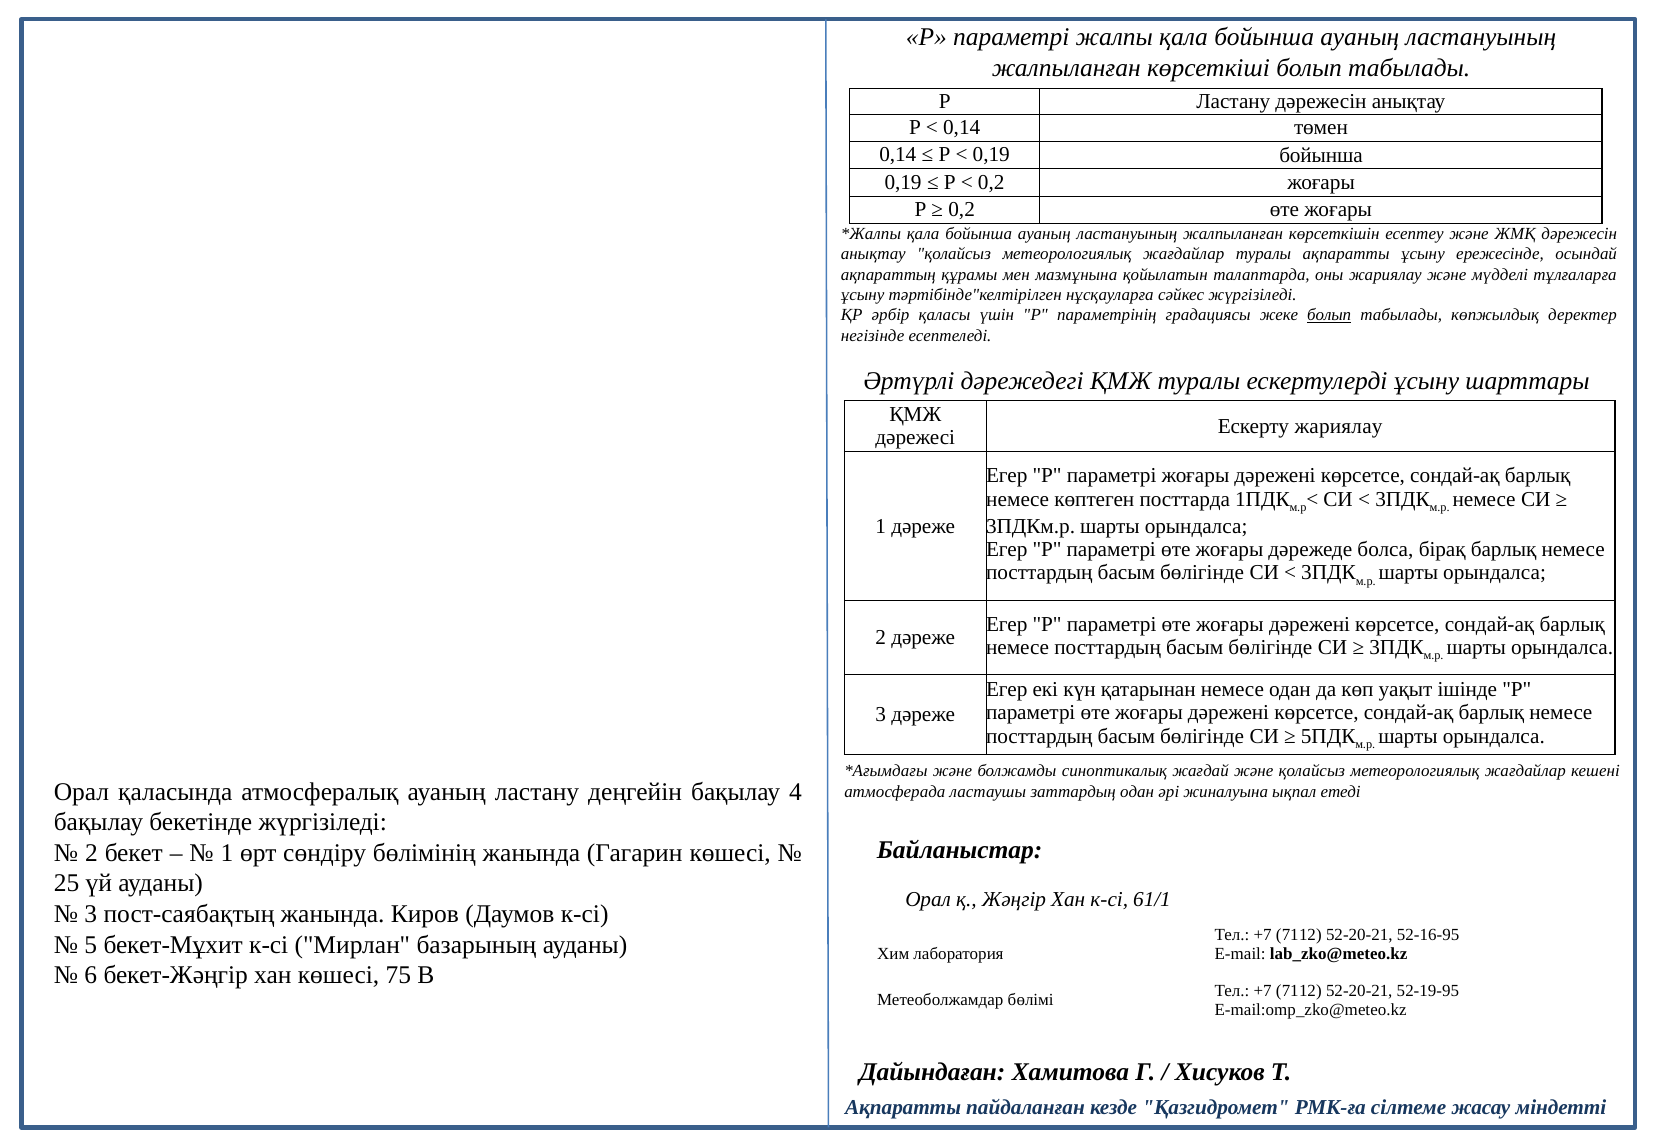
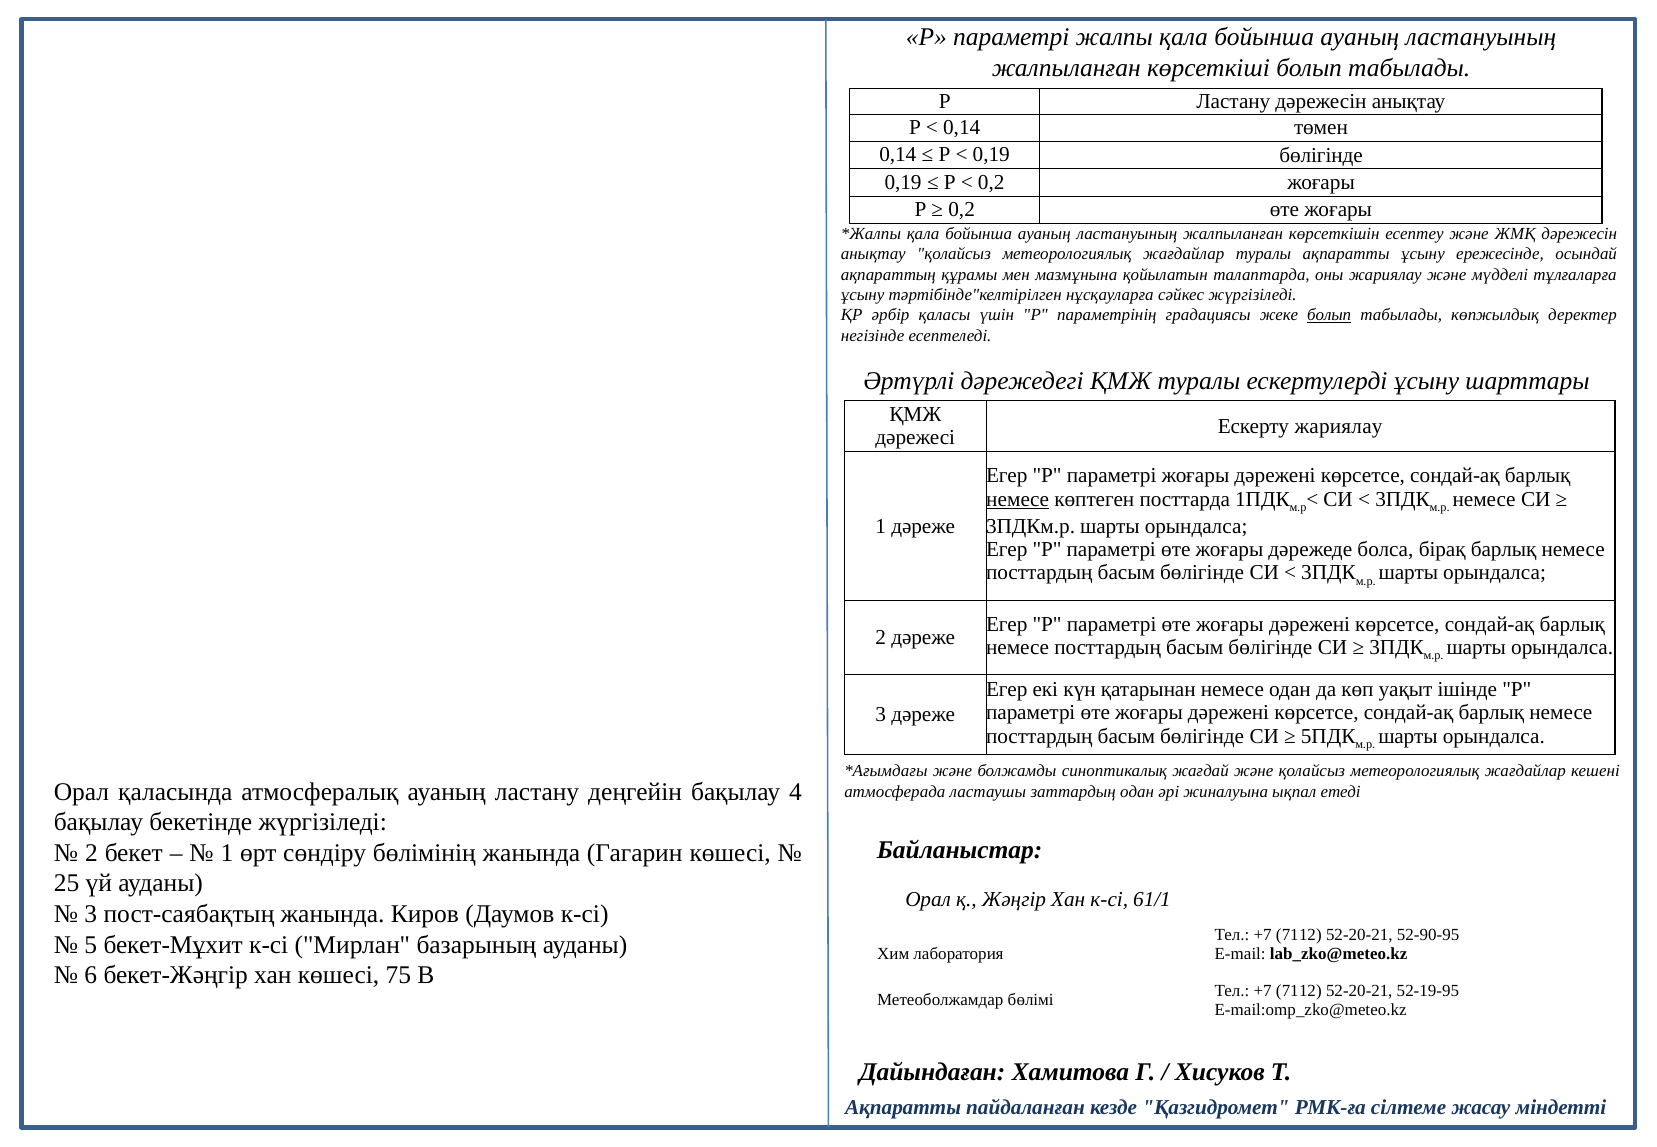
0,19 бойынша: бойынша -> бөлігінде
немесе at (1018, 499) underline: none -> present
52-16-95: 52-16-95 -> 52-90-95
